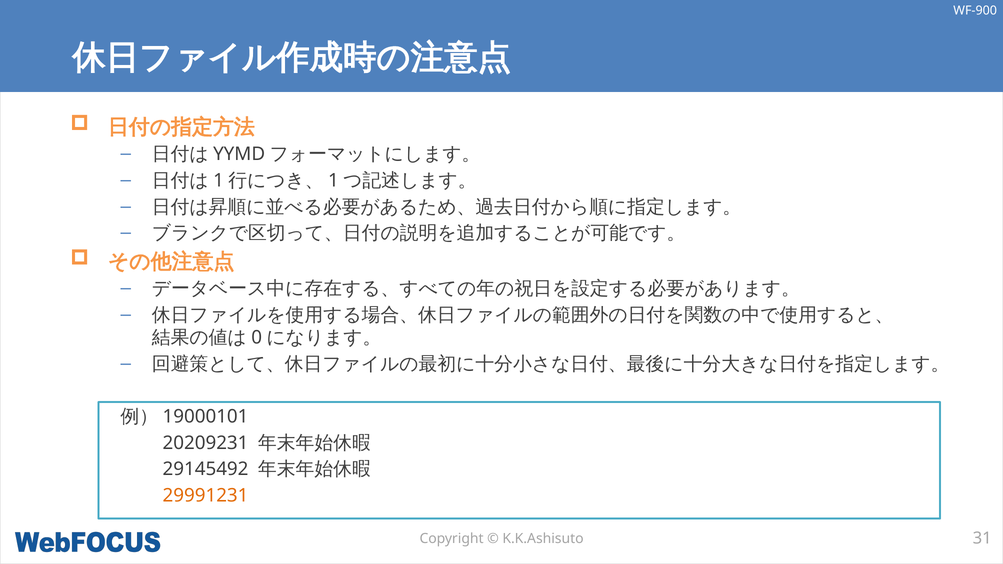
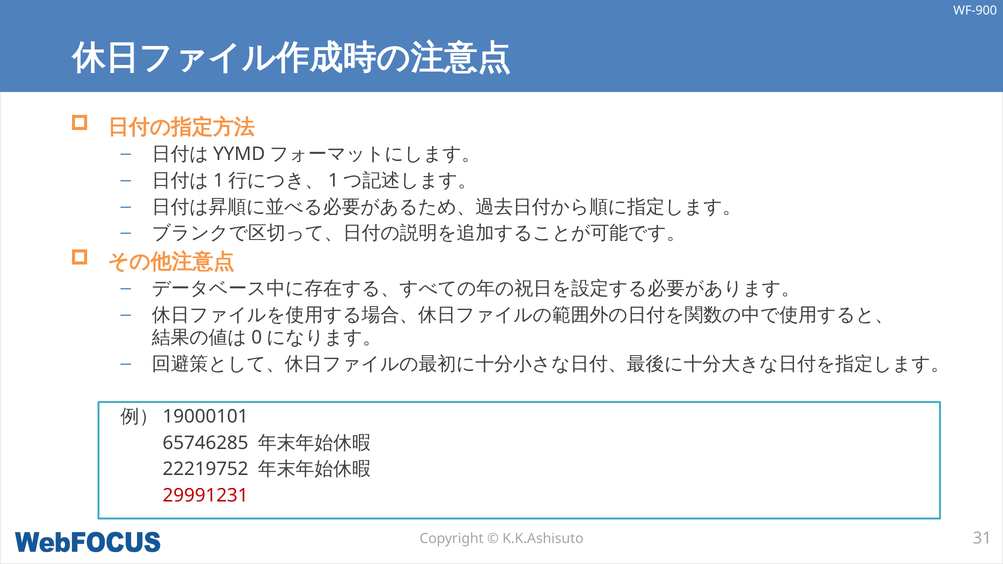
20209231: 20209231 -> 65746285
29145492: 29145492 -> 22219752
29991231 colour: orange -> red
